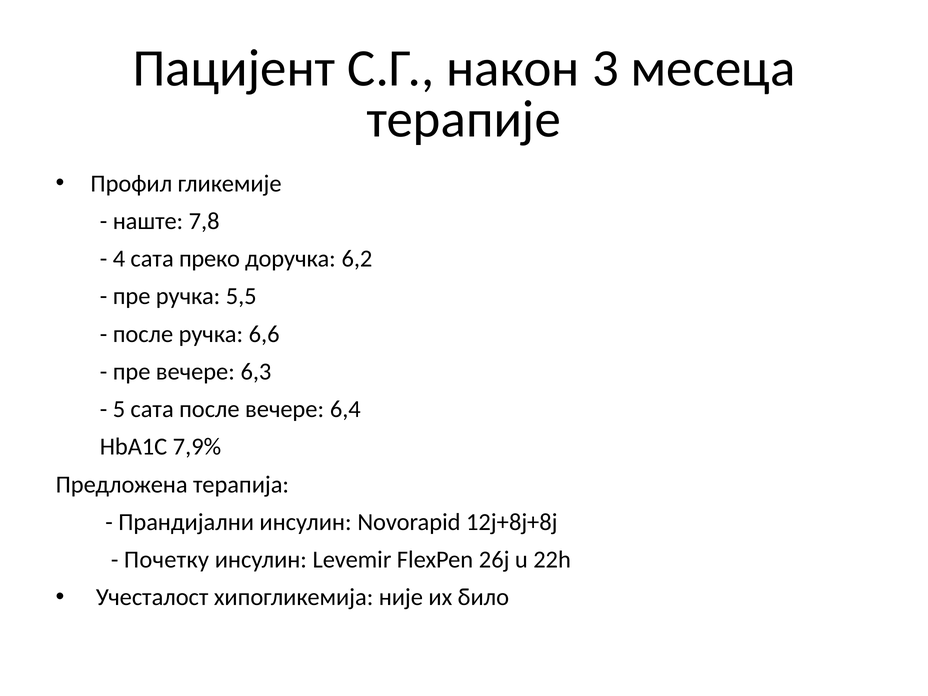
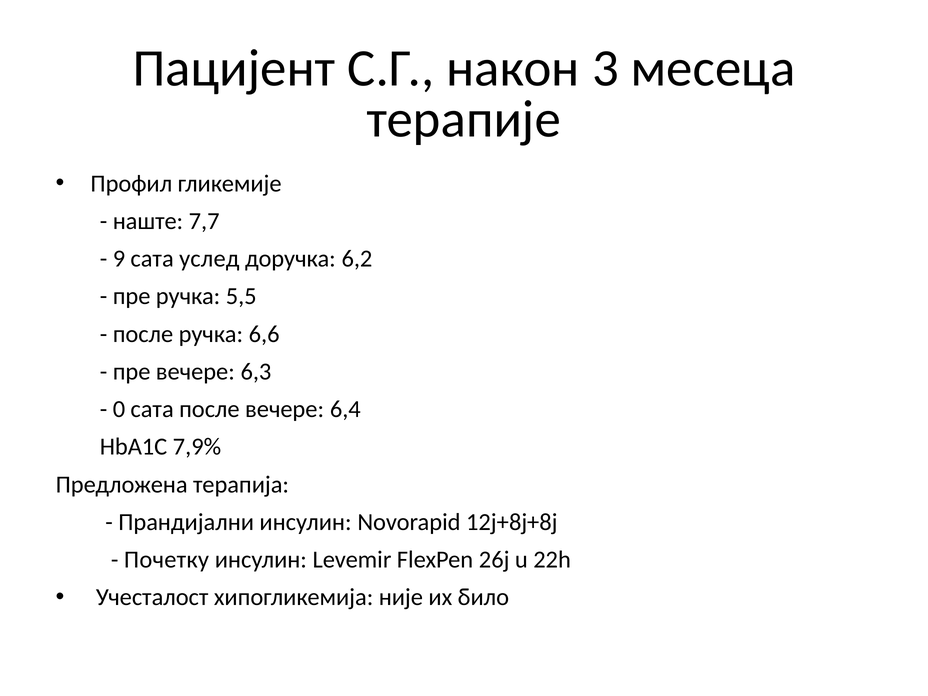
7,8: 7,8 -> 7,7
4: 4 -> 9
преко: преко -> услед
5: 5 -> 0
